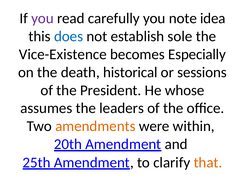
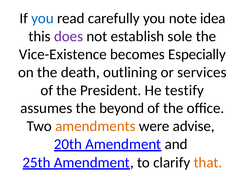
you at (42, 18) colour: purple -> blue
does colour: blue -> purple
historical: historical -> outlining
sessions: sessions -> services
whose: whose -> testify
leaders: leaders -> beyond
within: within -> advise
